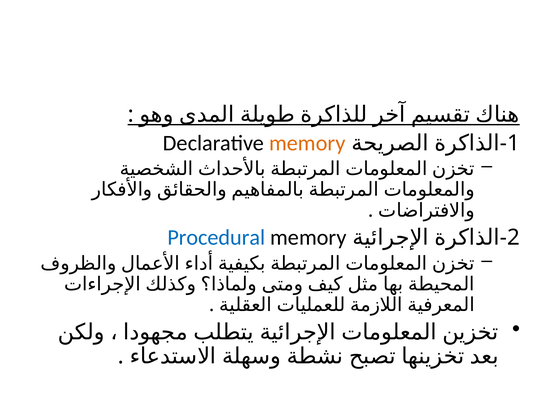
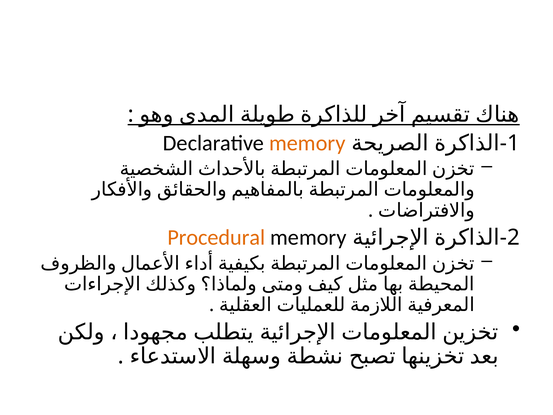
Procedural colour: blue -> orange
